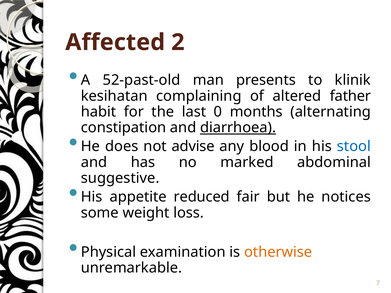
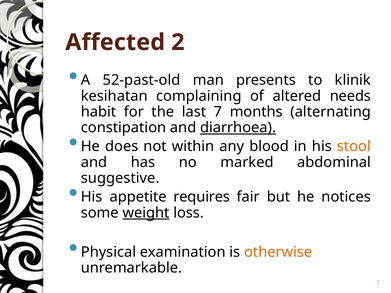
father: father -> needs
last 0: 0 -> 7
advise: advise -> within
stool colour: blue -> orange
reduced: reduced -> requires
weight underline: none -> present
